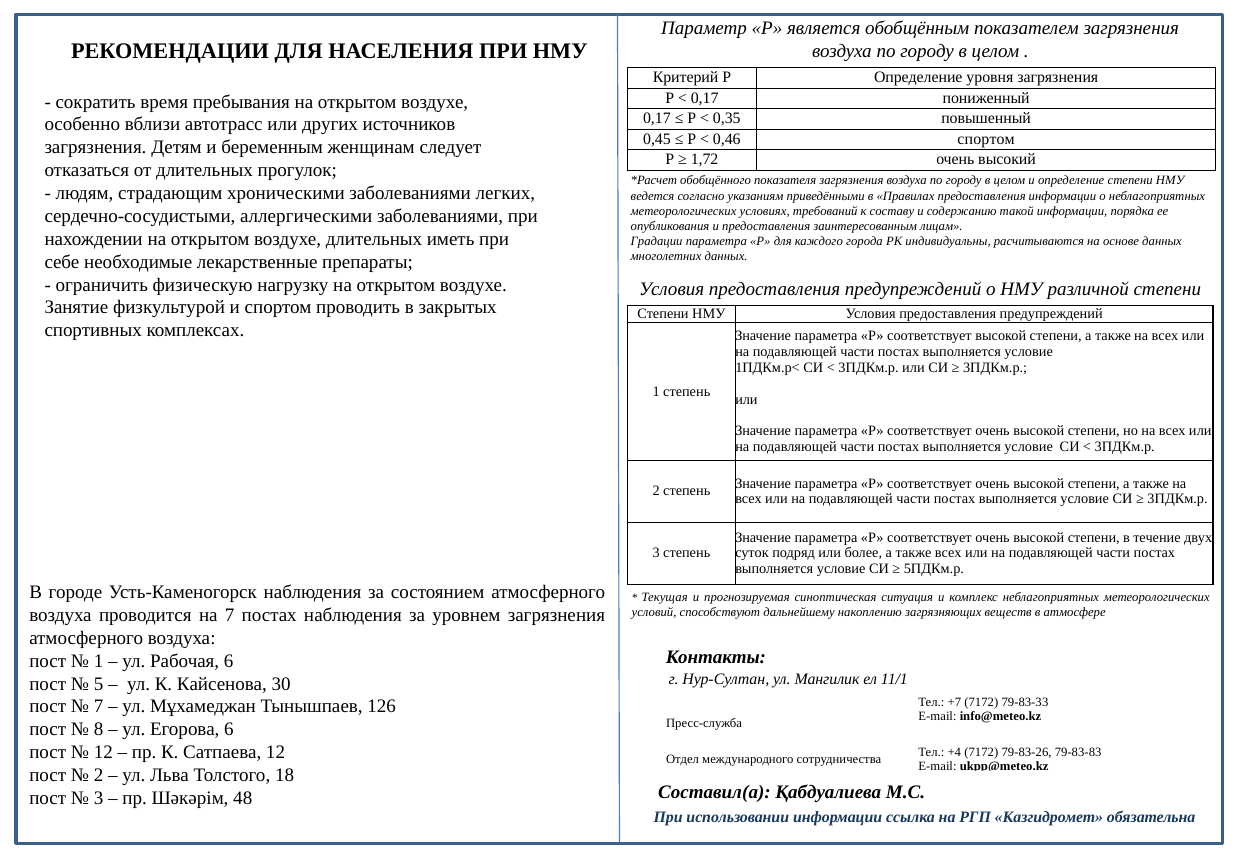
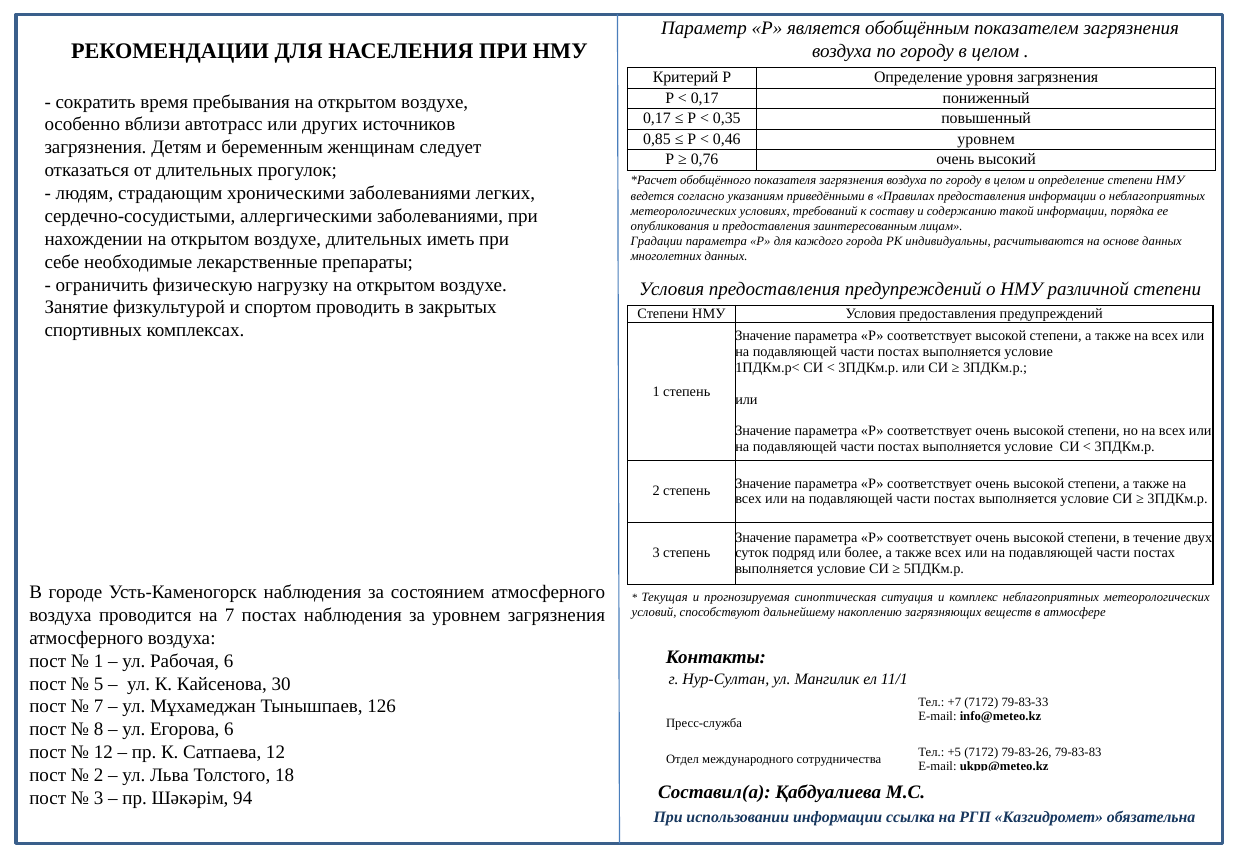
0,45: 0,45 -> 0,85
0,46 спортом: спортом -> уровнем
1,72: 1,72 -> 0,76
+4: +4 -> +5
48: 48 -> 94
